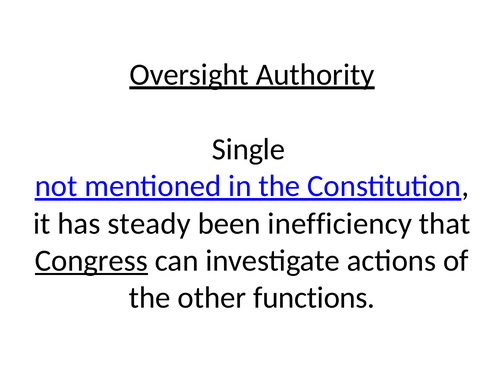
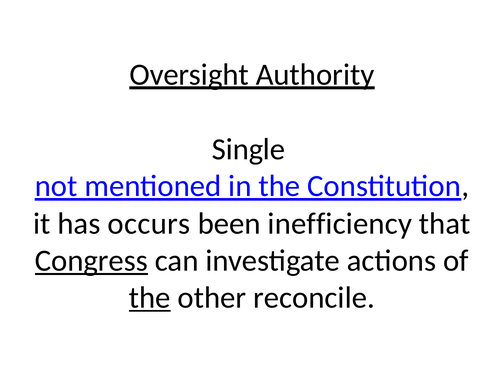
steady: steady -> occurs
the at (150, 298) underline: none -> present
functions: functions -> reconcile
